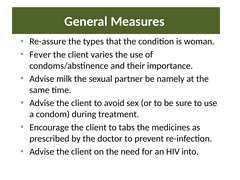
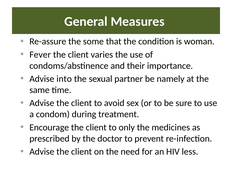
types: types -> some
milk: milk -> into
tabs: tabs -> only
into: into -> less
